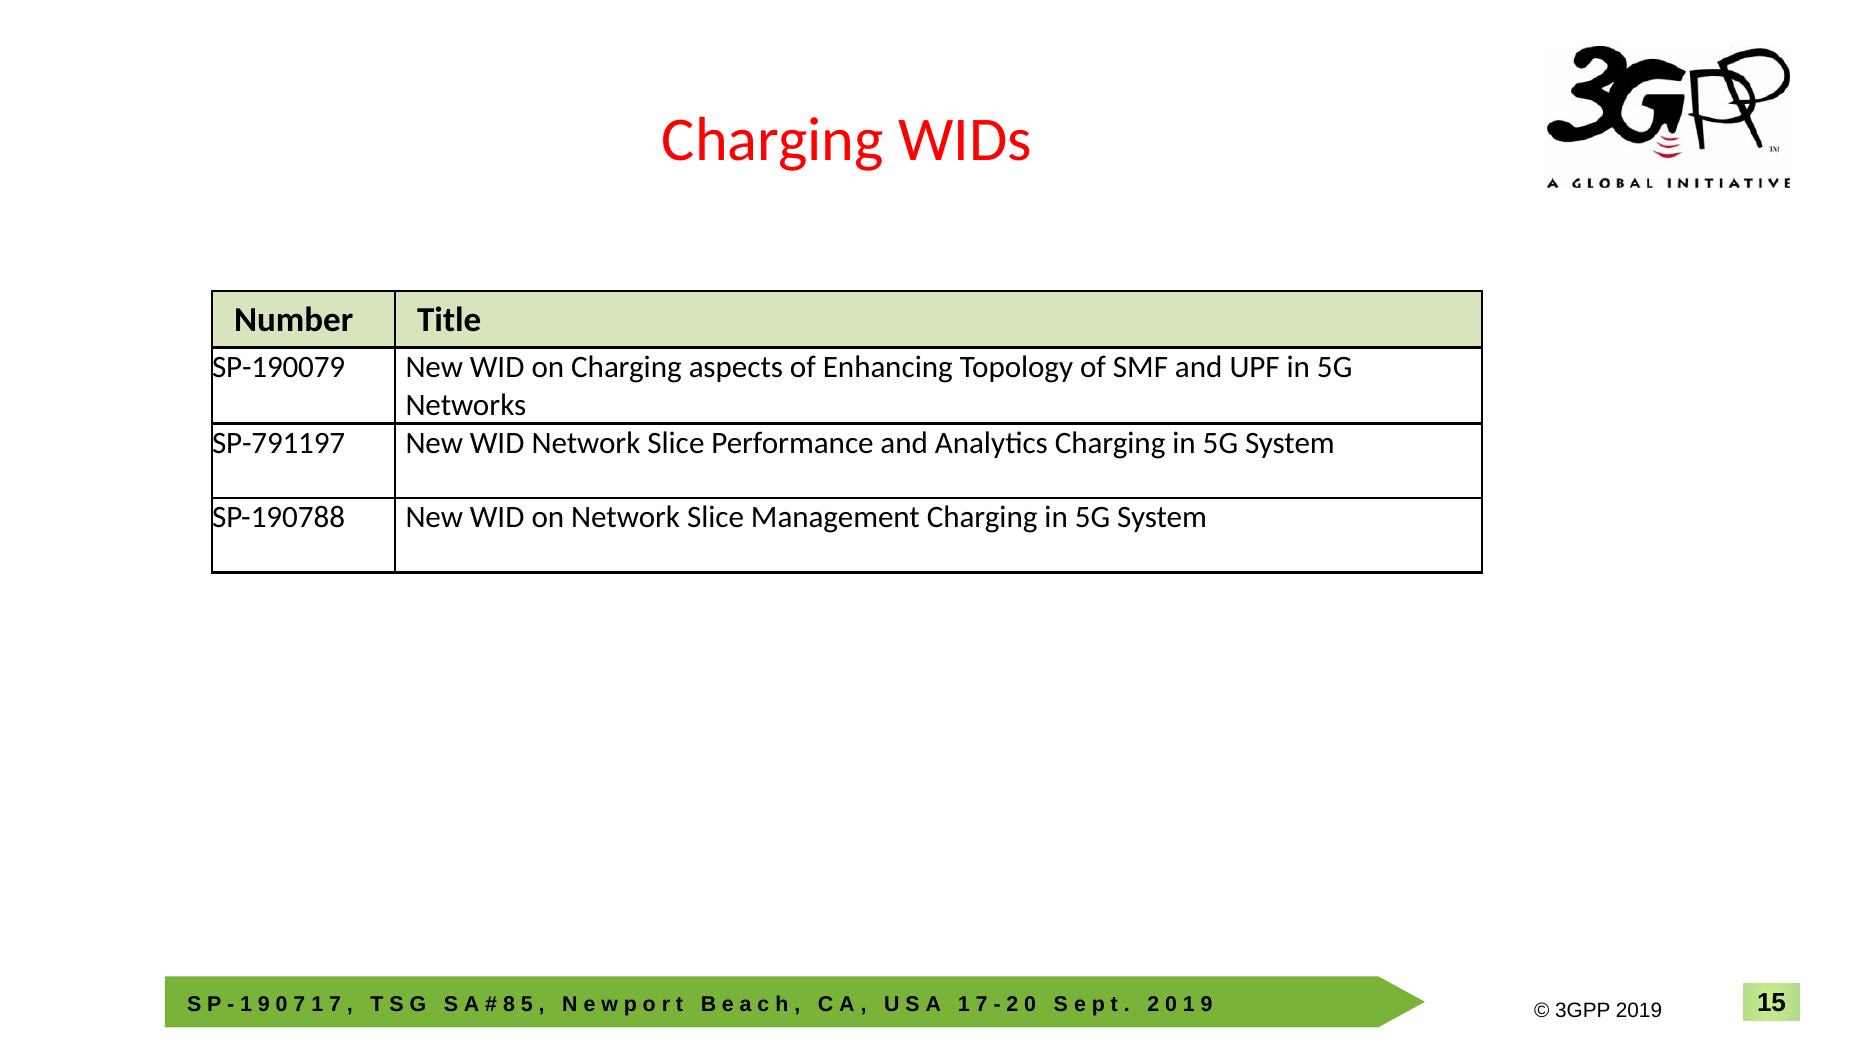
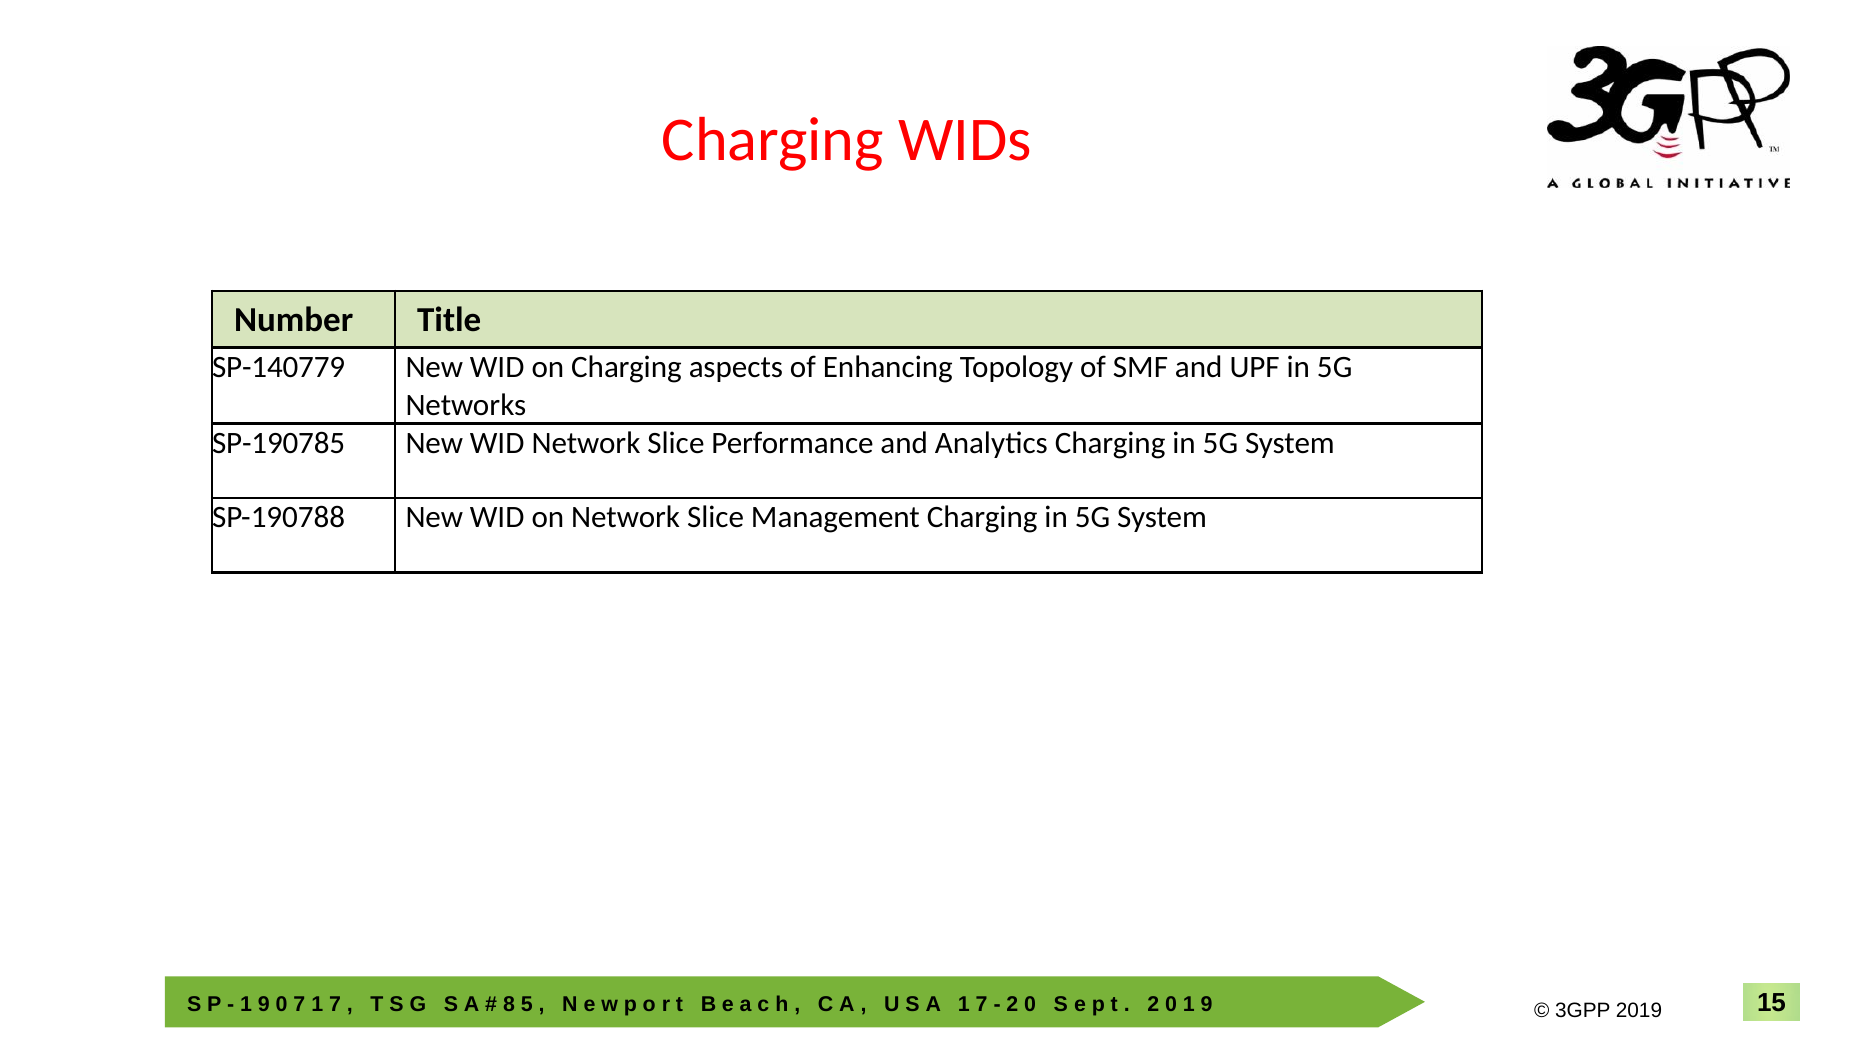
SP-190079: SP-190079 -> SP-140779
SP-791197: SP-791197 -> SP-190785
